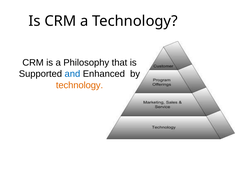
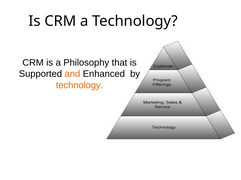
and colour: blue -> orange
